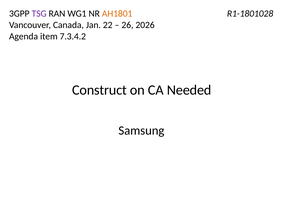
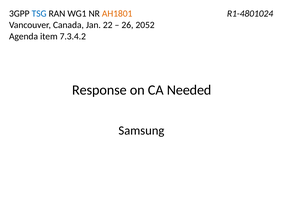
TSG colour: purple -> blue
R1-1801028: R1-1801028 -> R1-4801024
2026: 2026 -> 2052
Construct: Construct -> Response
